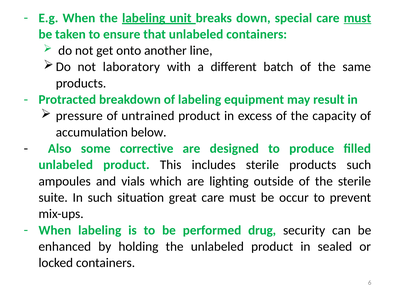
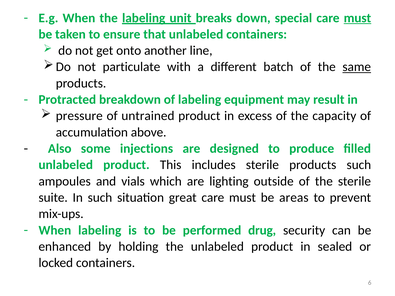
laboratory: laboratory -> particulate
same underline: none -> present
below: below -> above
corrective: corrective -> injections
occur: occur -> areas
